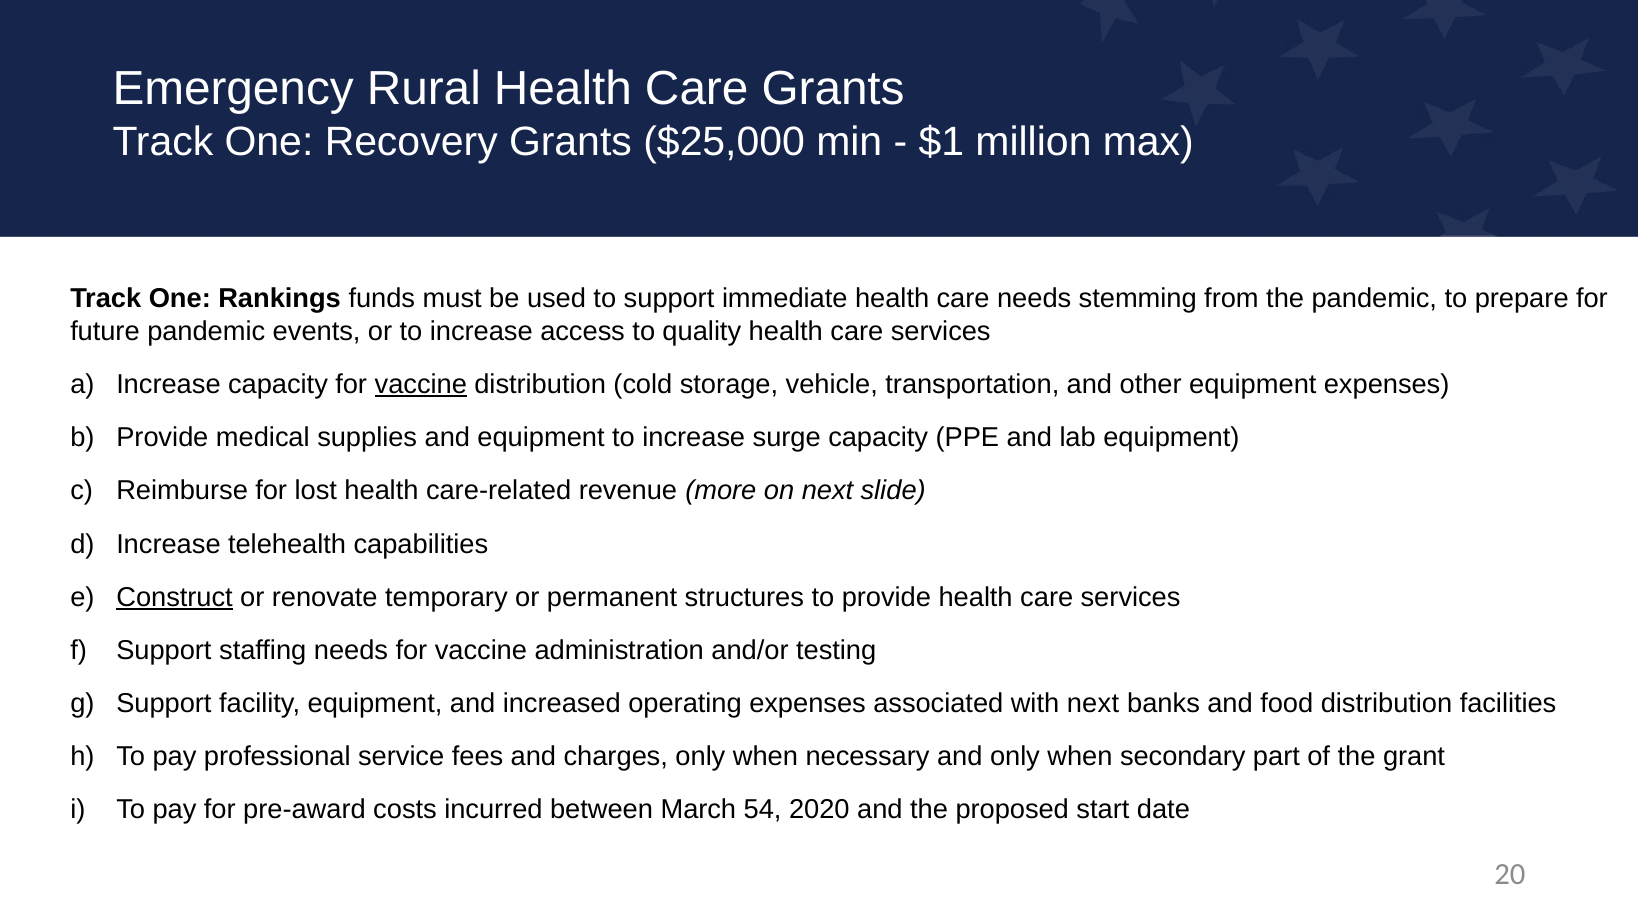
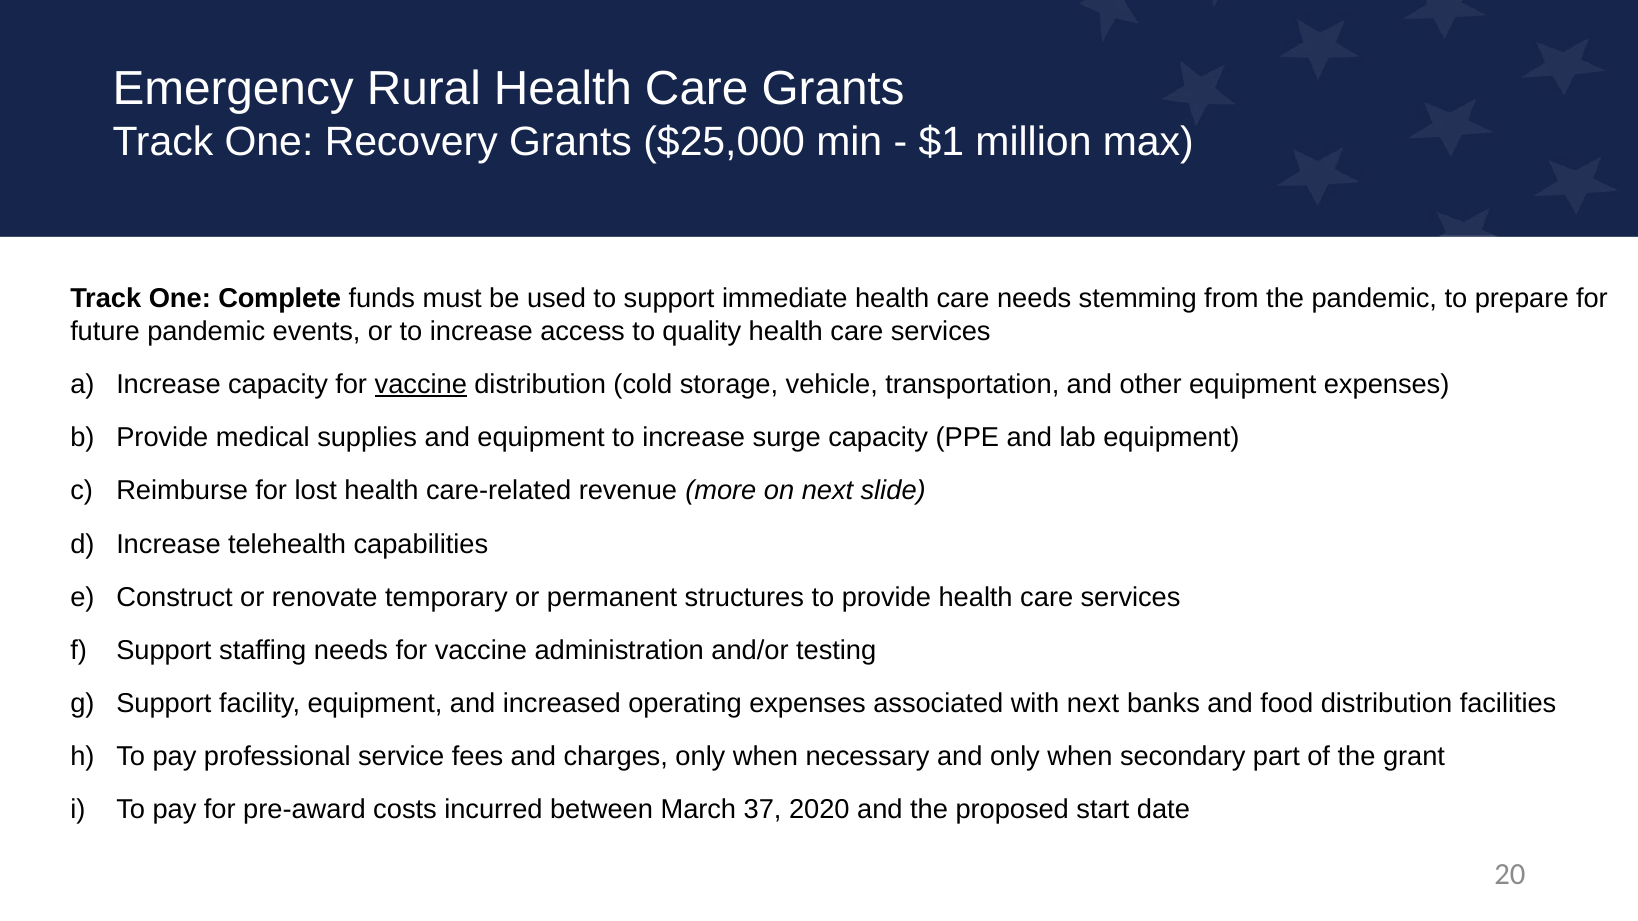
Rankings: Rankings -> Complete
Construct underline: present -> none
54: 54 -> 37
